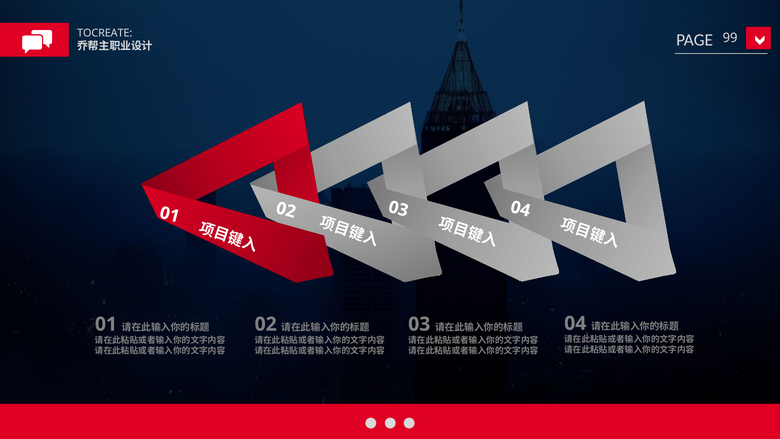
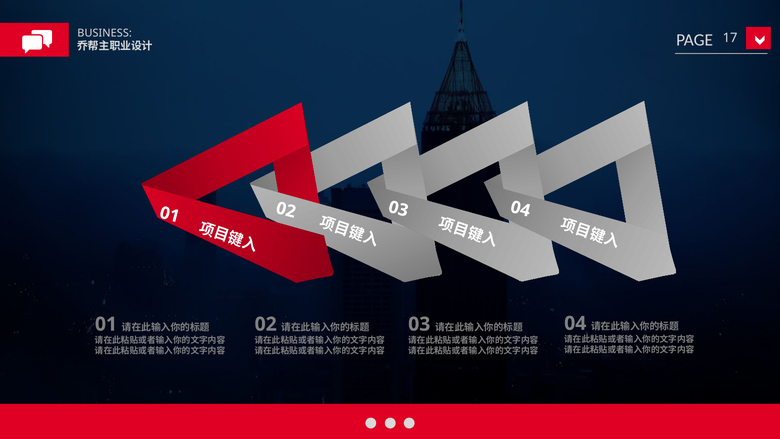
TOCREATE: TOCREATE -> BUSINESS
99: 99 -> 17
